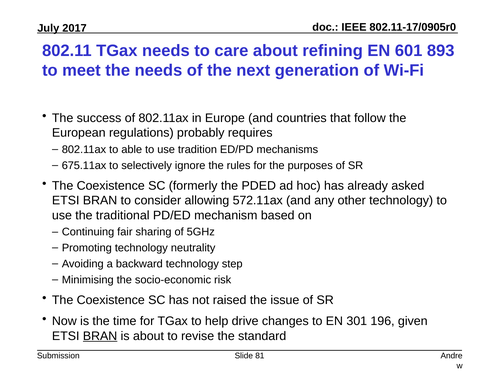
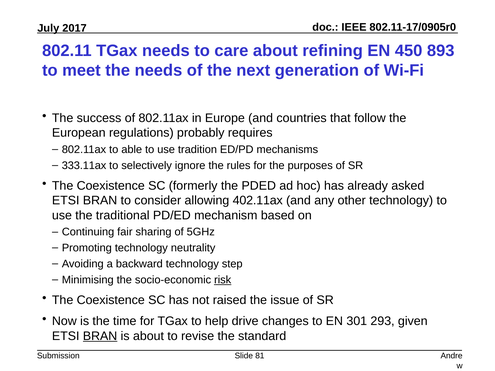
601: 601 -> 450
675.11ax: 675.11ax -> 333.11ax
572.11ax: 572.11ax -> 402.11ax
risk underline: none -> present
196: 196 -> 293
